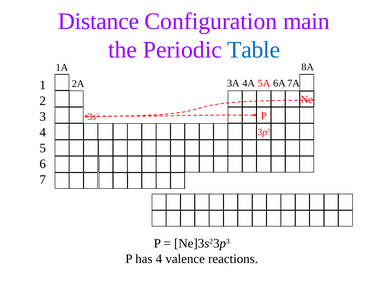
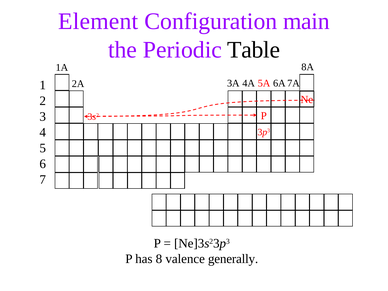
Distance: Distance -> Element
Table colour: blue -> black
has 4: 4 -> 8
reactions: reactions -> generally
